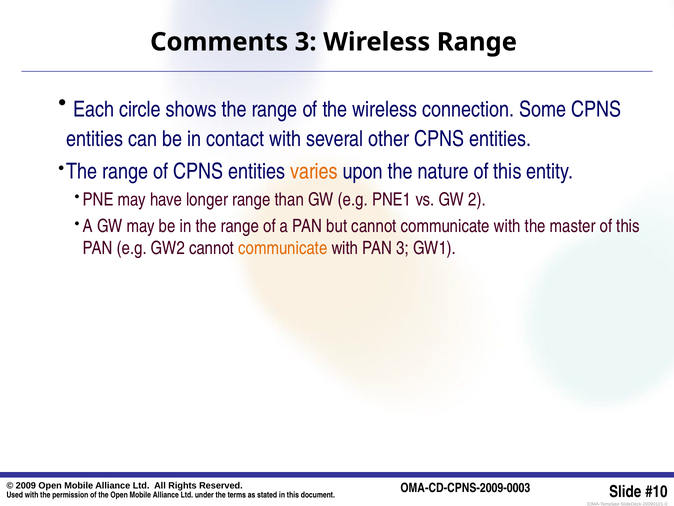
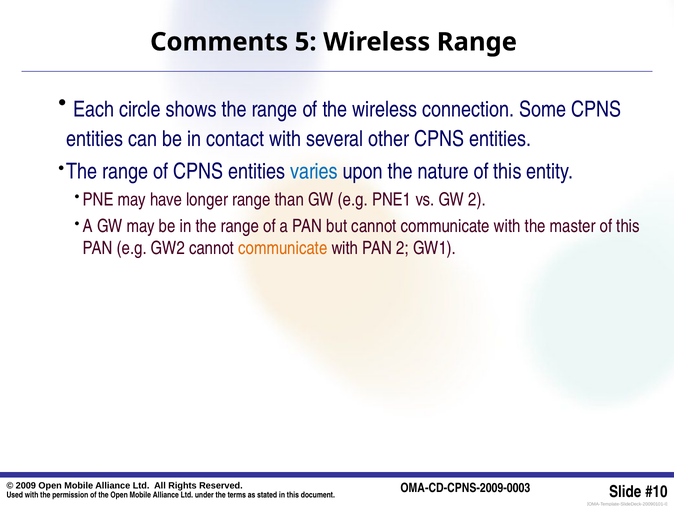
Comments 3: 3 -> 5
varies colour: orange -> blue
PAN 3: 3 -> 2
